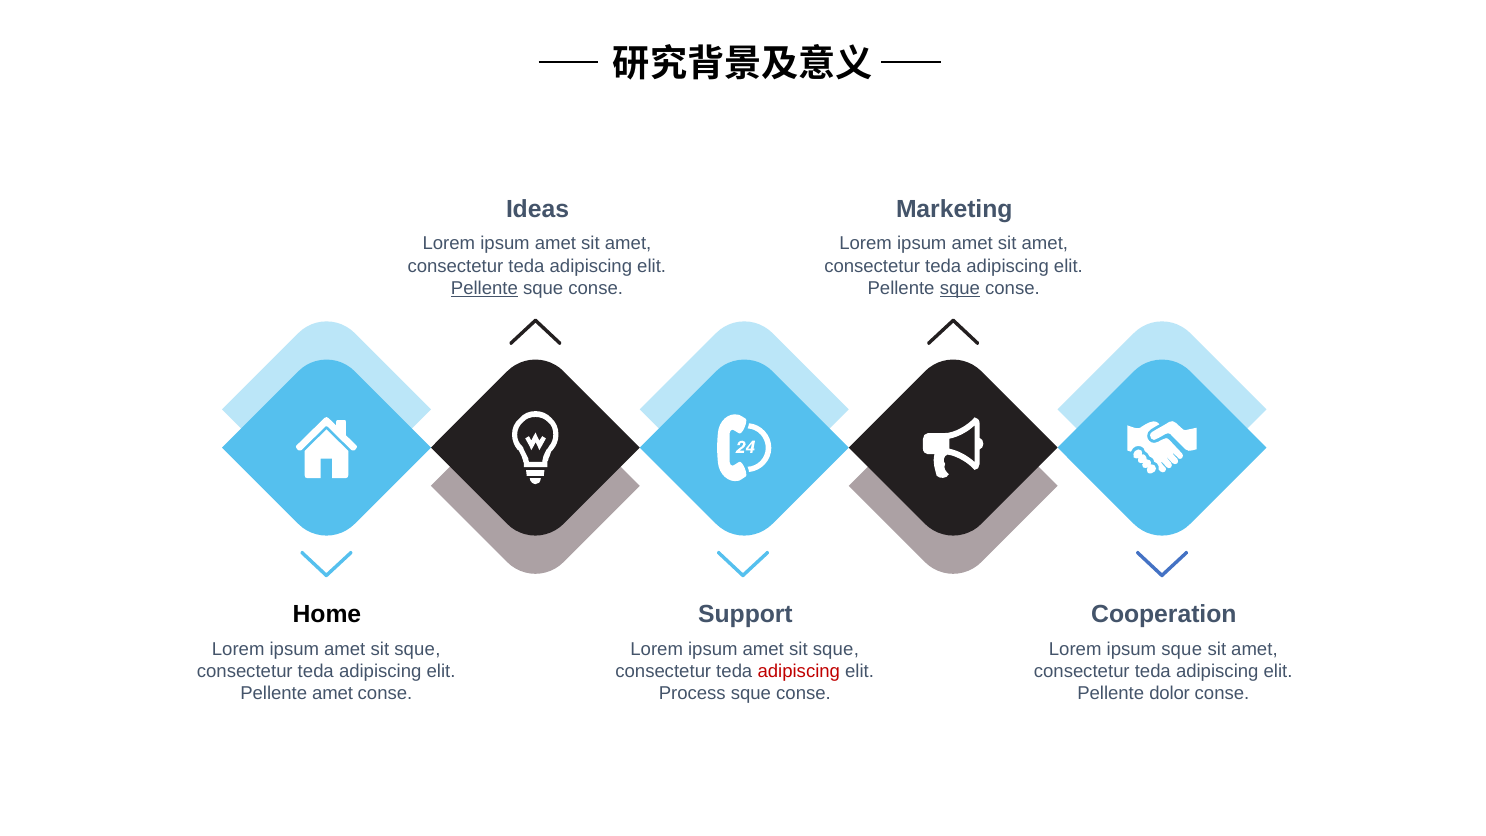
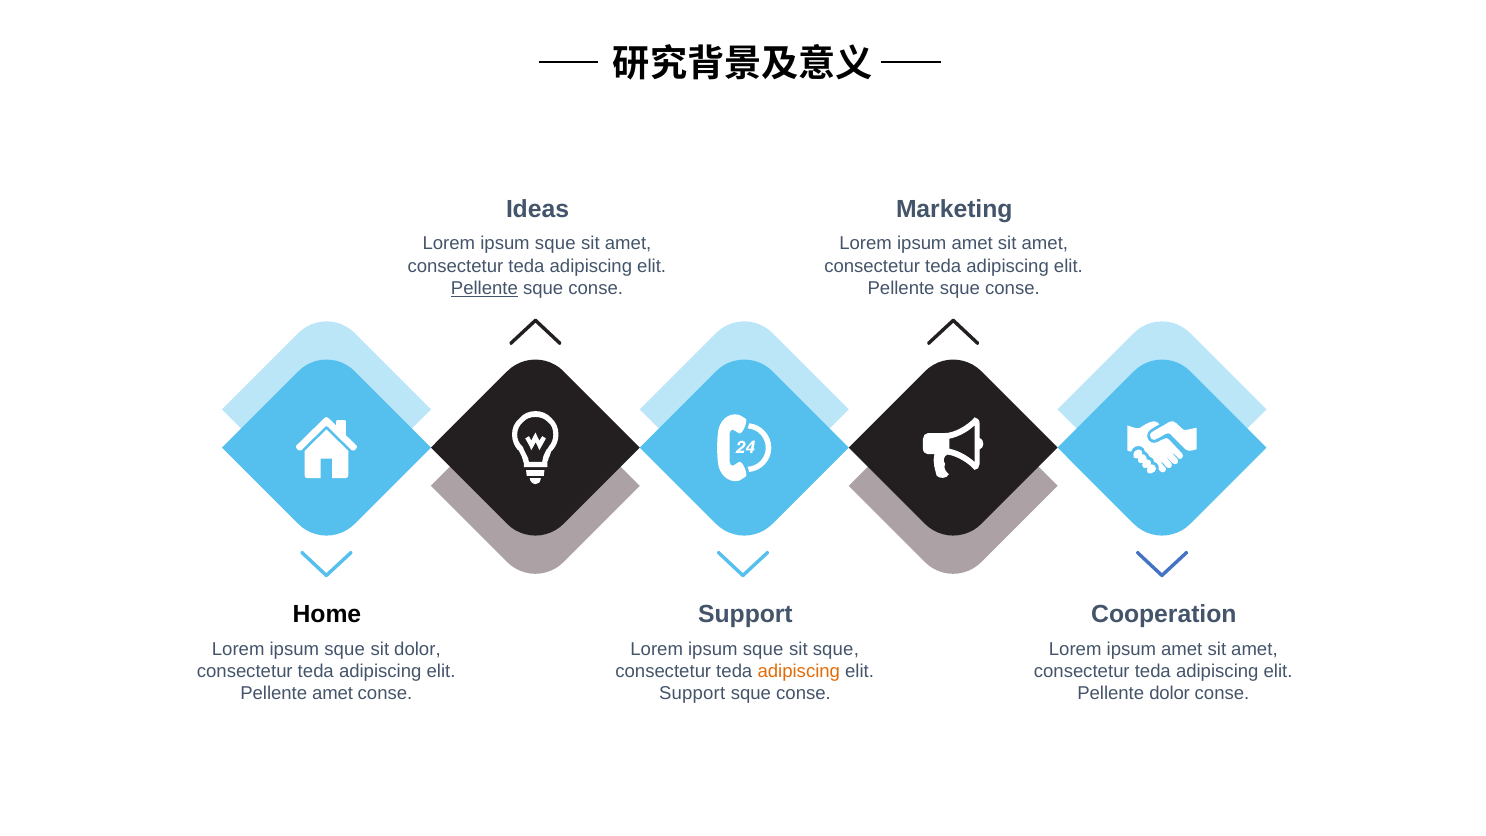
amet at (555, 244): amet -> sque
sque at (960, 288) underline: present -> none
amet at (345, 649): amet -> sque
sque at (417, 649): sque -> dolor
amet at (763, 649): amet -> sque
sque at (1182, 649): sque -> amet
adipiscing at (799, 671) colour: red -> orange
Process at (692, 693): Process -> Support
